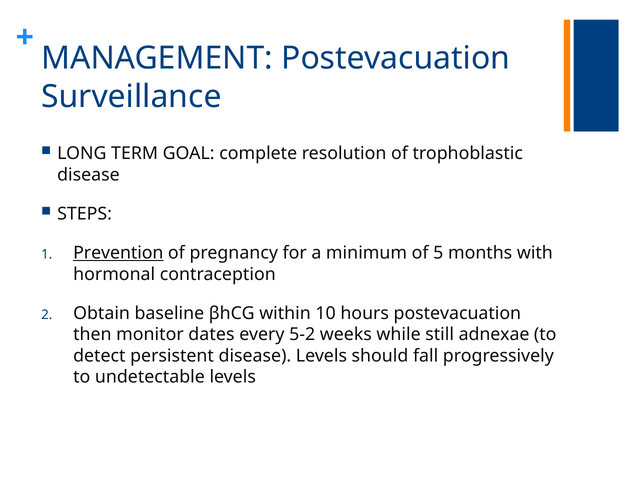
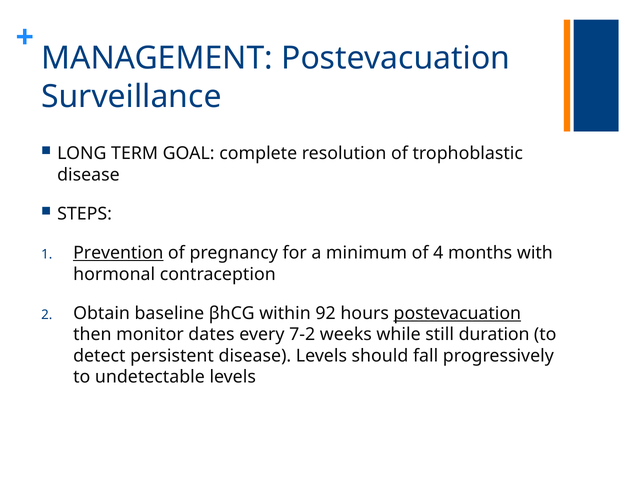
5: 5 -> 4
10: 10 -> 92
postevacuation at (457, 313) underline: none -> present
5-2: 5-2 -> 7-2
adnexae: adnexae -> duration
